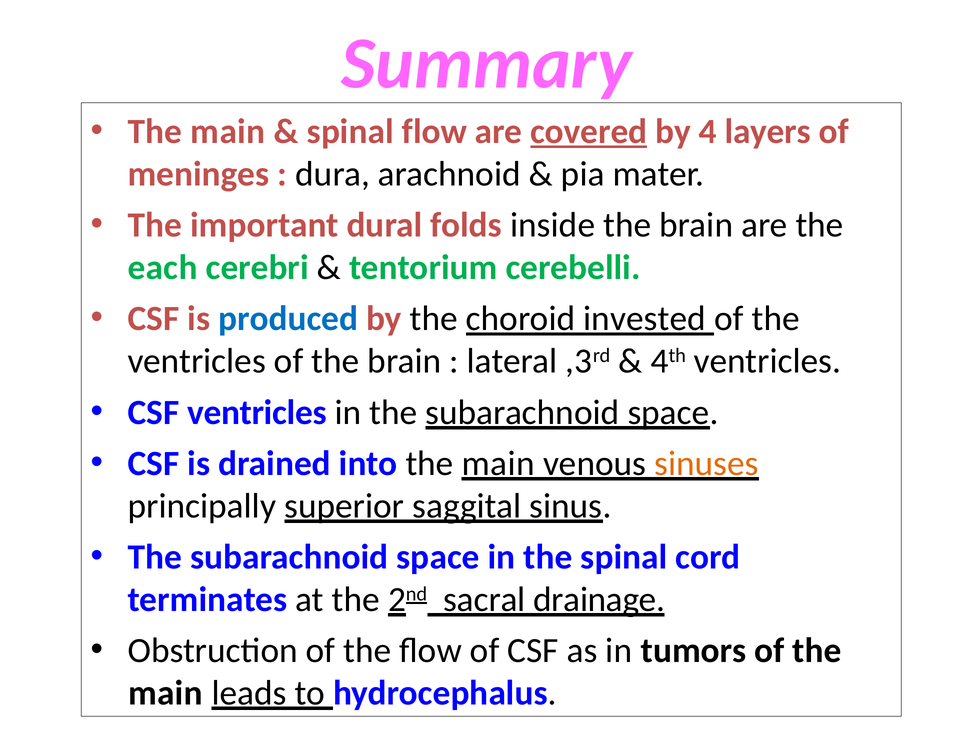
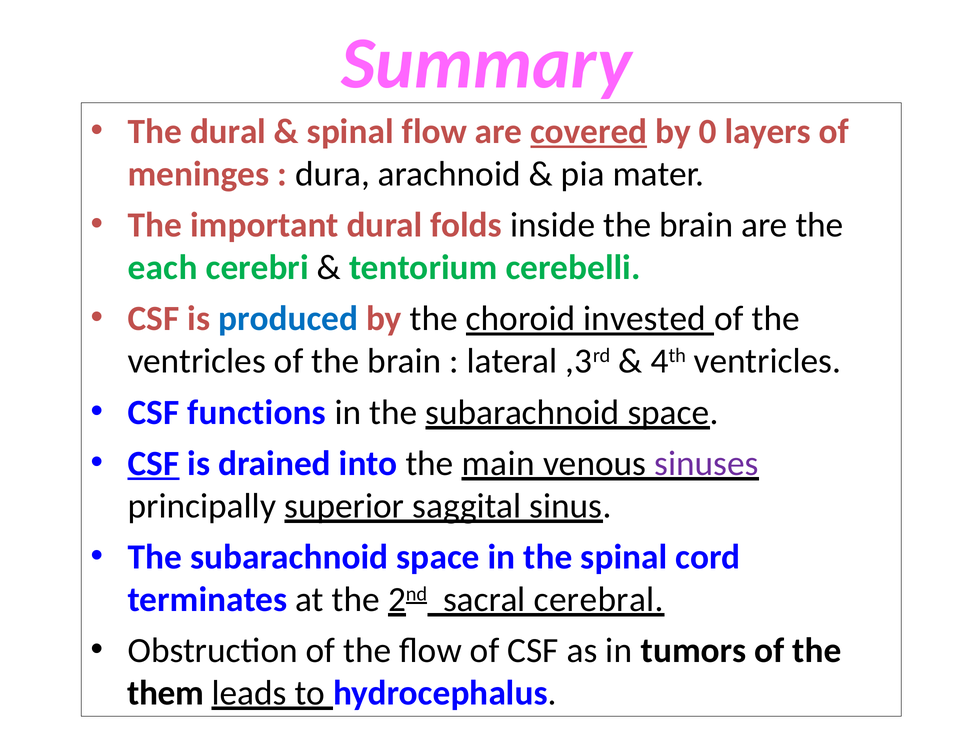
main at (228, 132): main -> dural
4: 4 -> 0
CSF ventricles: ventricles -> functions
CSF at (154, 464) underline: none -> present
sinuses colour: orange -> purple
drainage: drainage -> cerebral
main at (165, 693): main -> them
